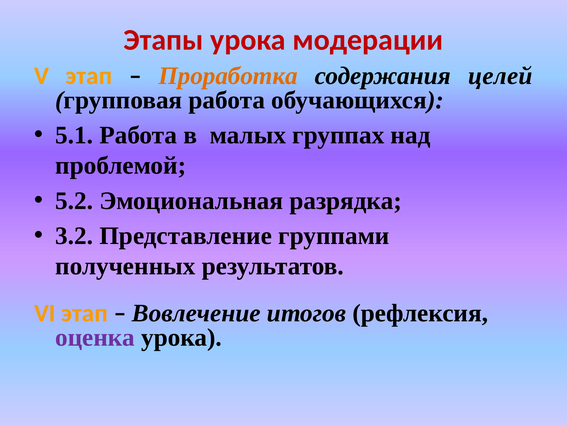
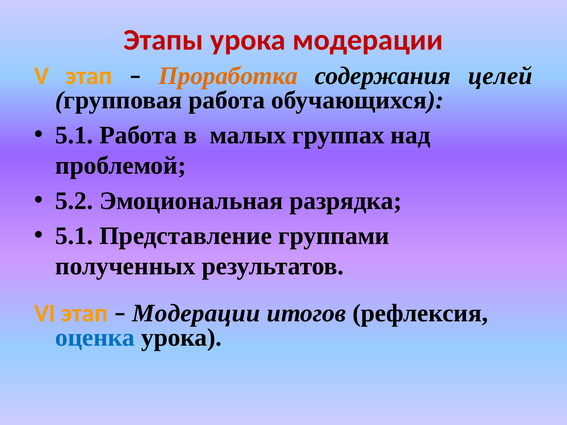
3.2 at (74, 236): 3.2 -> 5.1
Вовлечение at (196, 313): Вовлечение -> Модерации
оценка colour: purple -> blue
